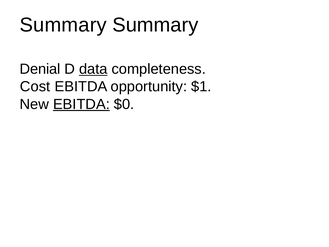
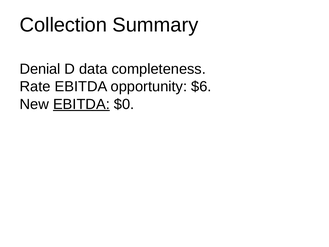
Summary at (63, 25): Summary -> Collection
data underline: present -> none
Cost: Cost -> Rate
$1: $1 -> $6
